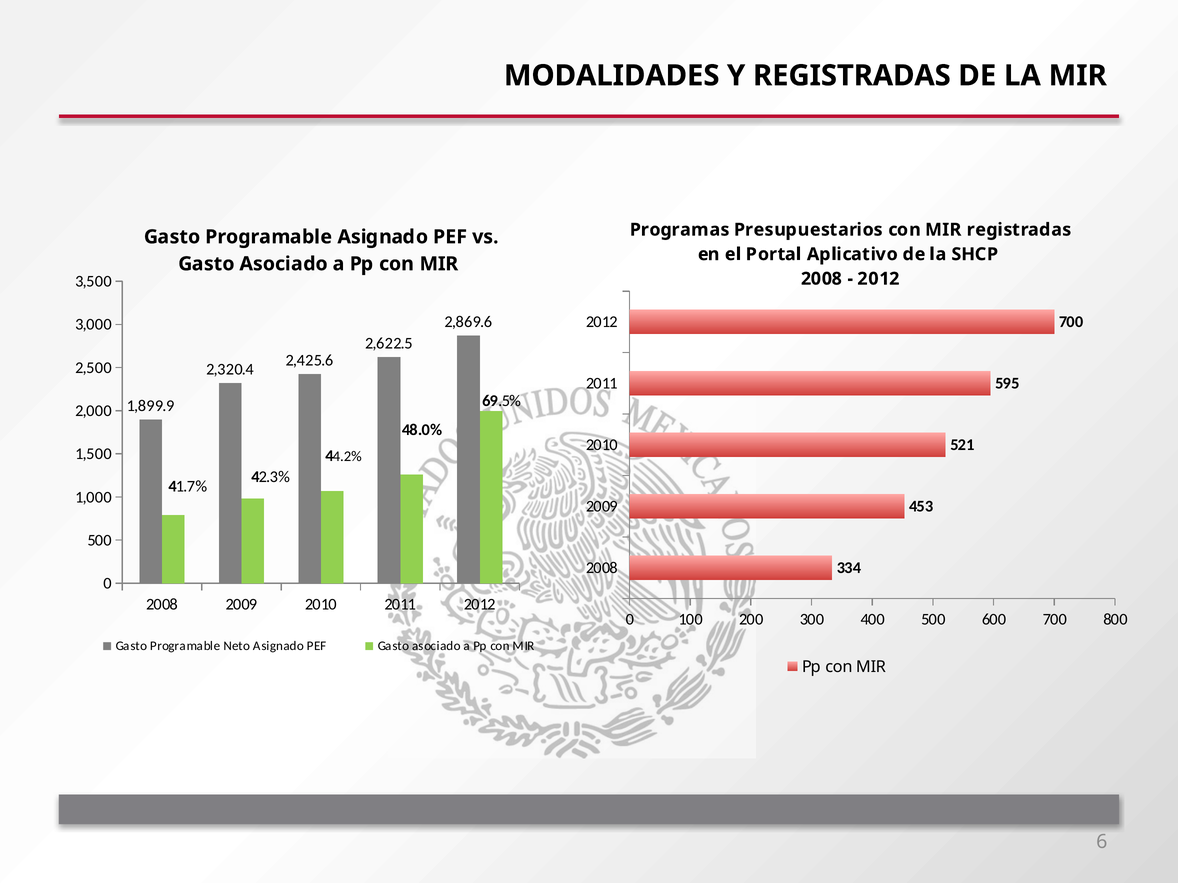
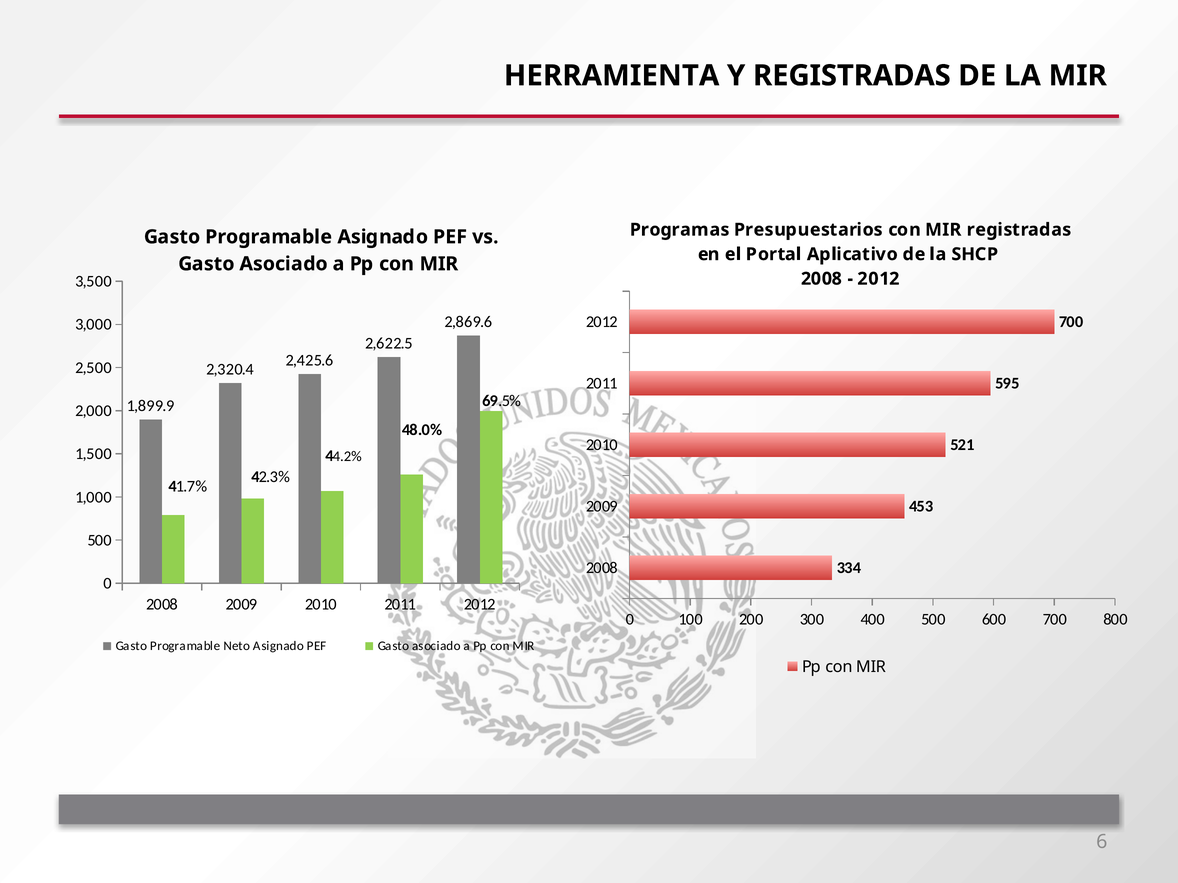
MODALIDADES: MODALIDADES -> HERRAMIENTA
